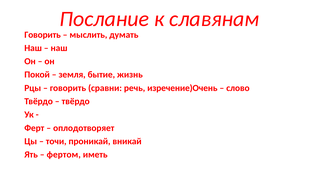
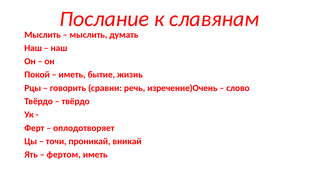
Говорить at (43, 35): Говорить -> Мыслить
земля at (72, 75): земля -> иметь
